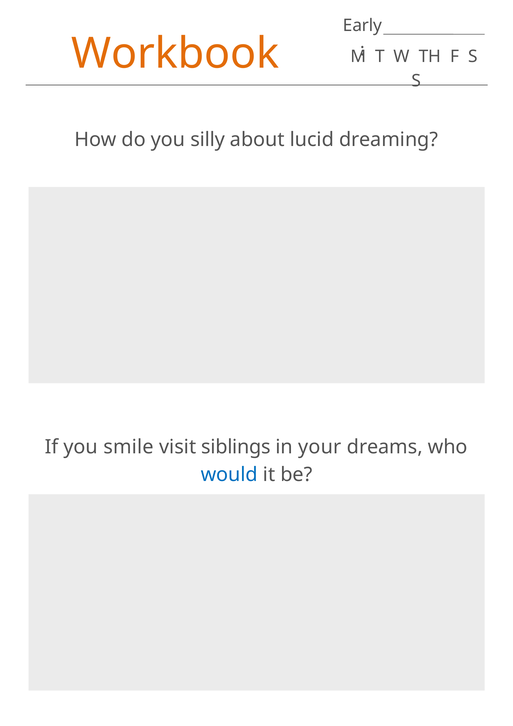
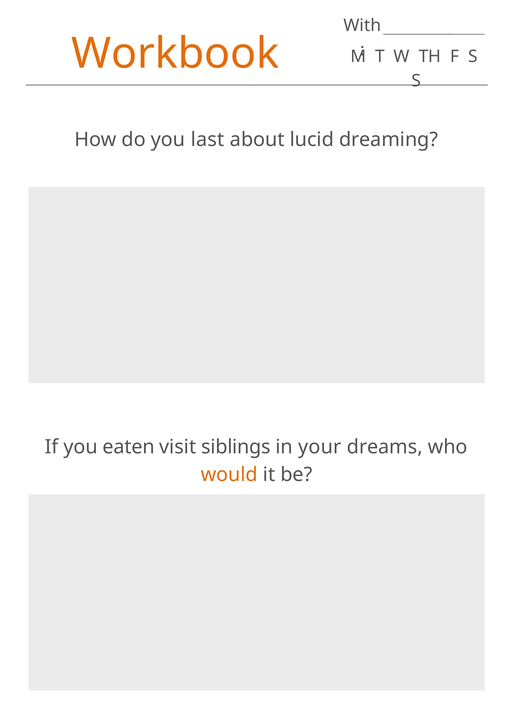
Early: Early -> With
silly: silly -> last
smile: smile -> eaten
would colour: blue -> orange
